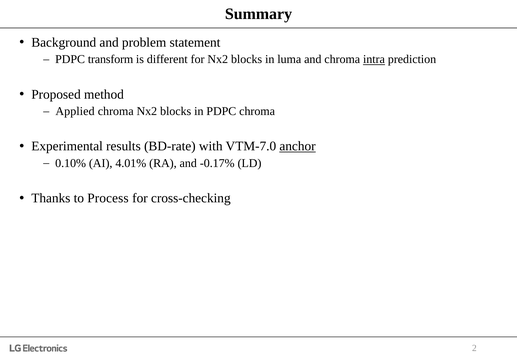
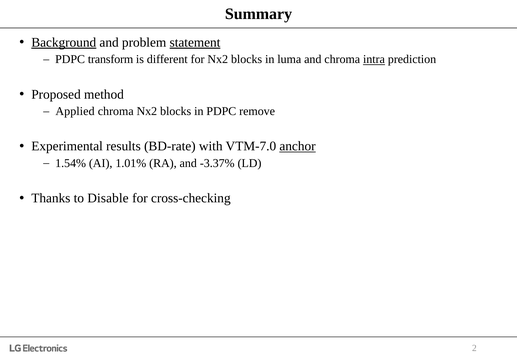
Background underline: none -> present
statement underline: none -> present
PDPC chroma: chroma -> remove
0.10%: 0.10% -> 1.54%
4.01%: 4.01% -> 1.01%
-0.17%: -0.17% -> -3.37%
Process: Process -> Disable
